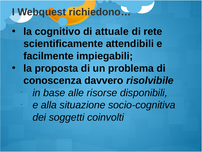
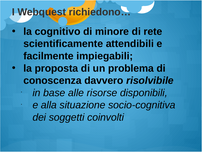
attuale: attuale -> minore
